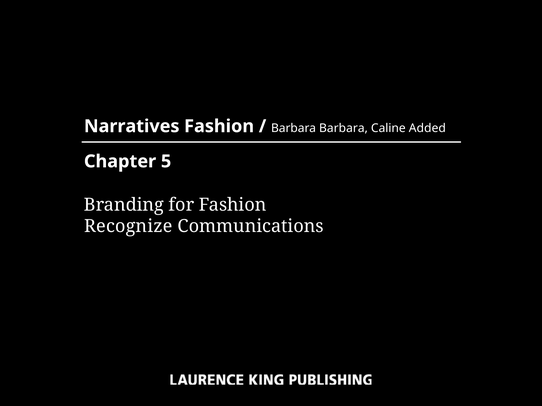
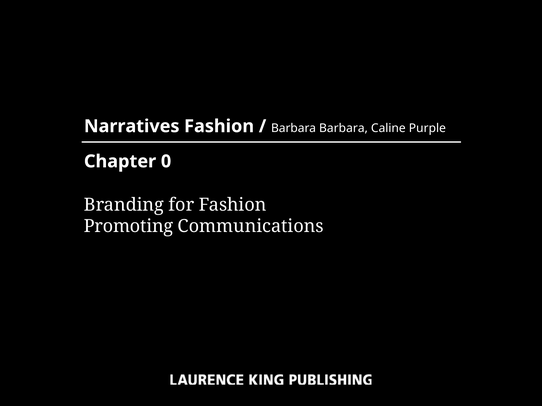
Added: Added -> Purple
5: 5 -> 0
Recognize: Recognize -> Promoting
